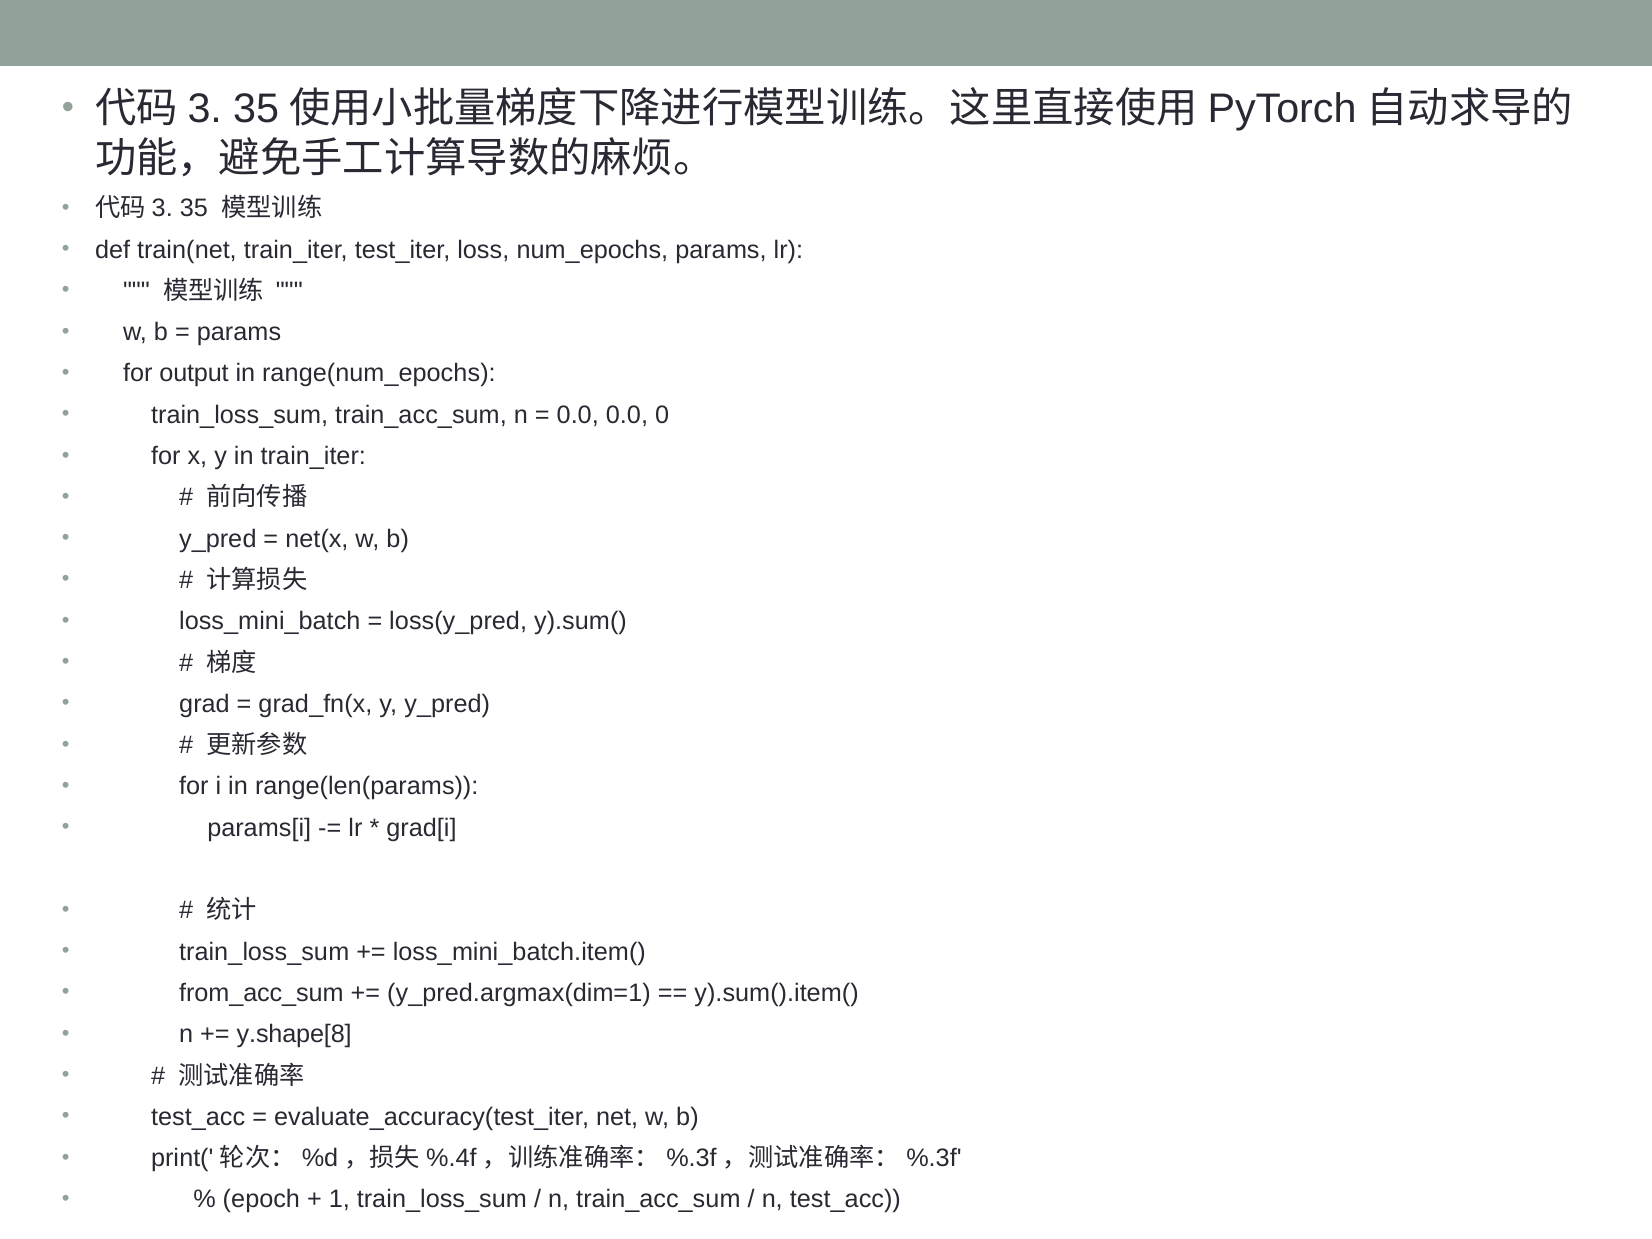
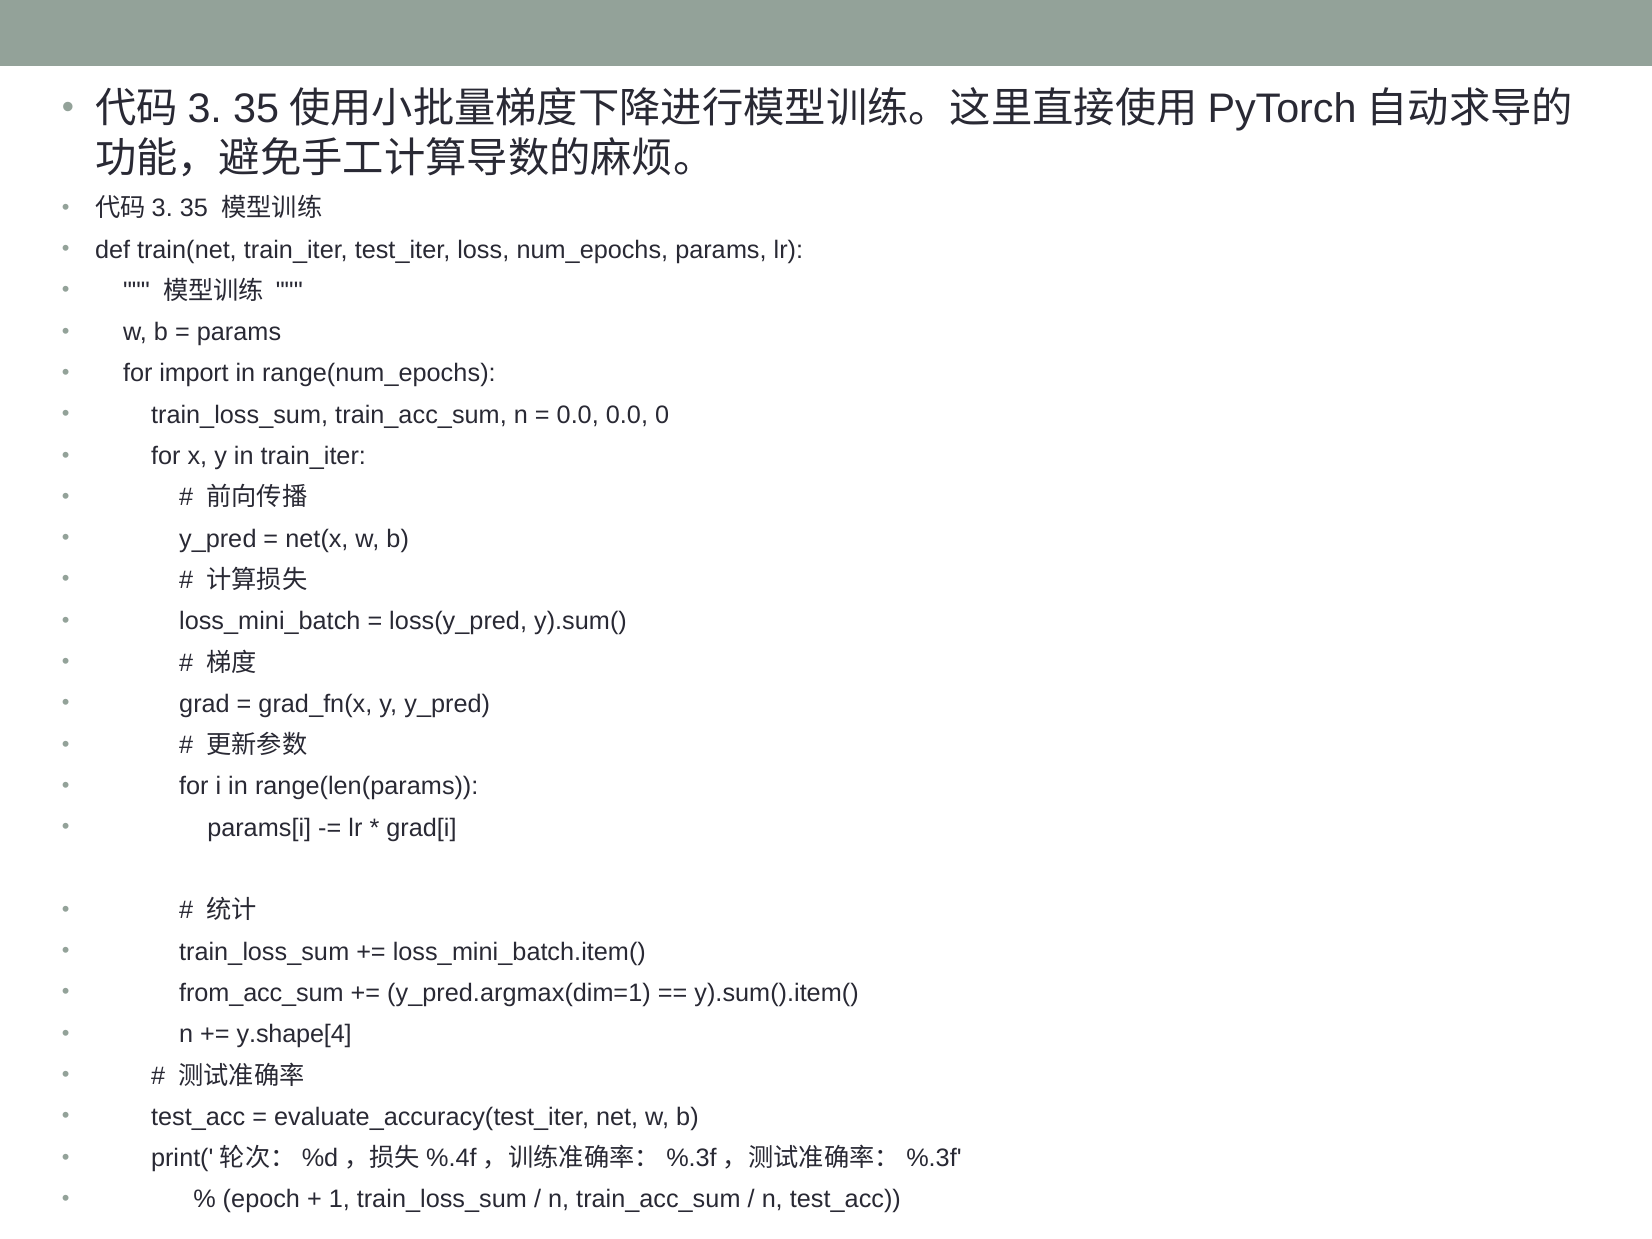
output: output -> import
y.shape[8: y.shape[8 -> y.shape[4
